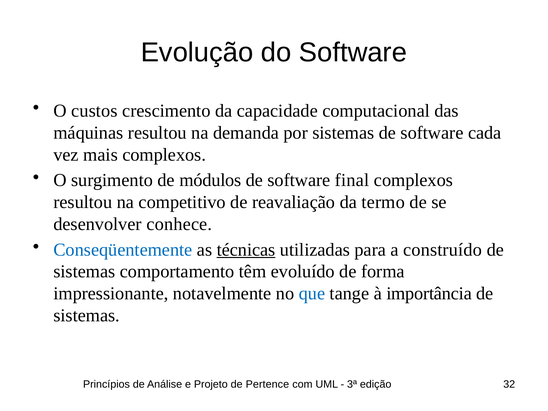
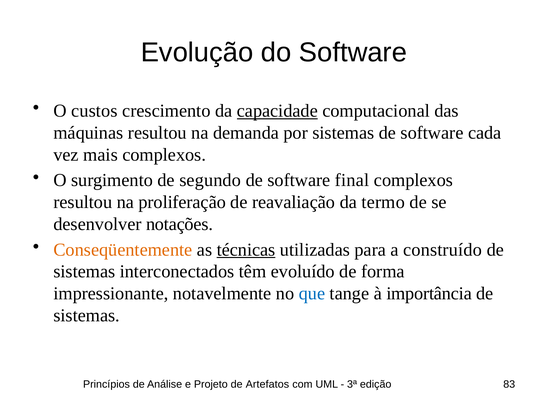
capacidade underline: none -> present
módulos: módulos -> segundo
competitivo: competitivo -> proliferação
conhece: conhece -> notações
Conseqüentemente colour: blue -> orange
comportamento: comportamento -> interconectados
Pertence: Pertence -> Artefatos
32: 32 -> 83
